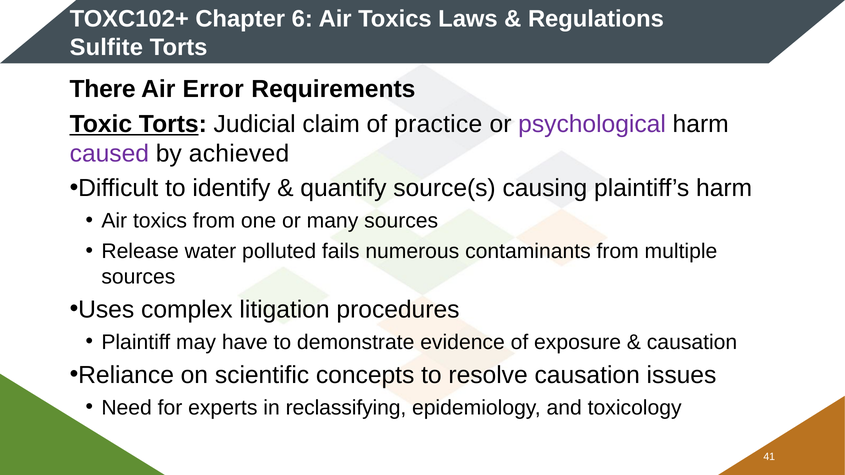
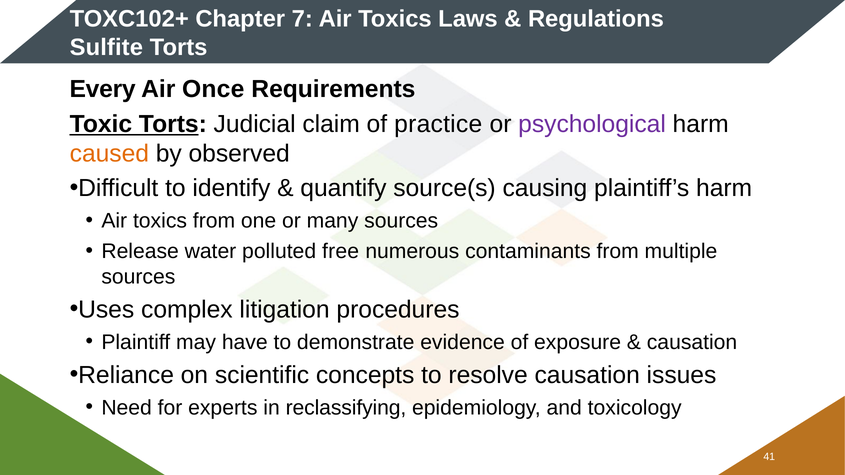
6: 6 -> 7
There: There -> Every
Error: Error -> Once
caused colour: purple -> orange
achieved: achieved -> observed
fails: fails -> free
